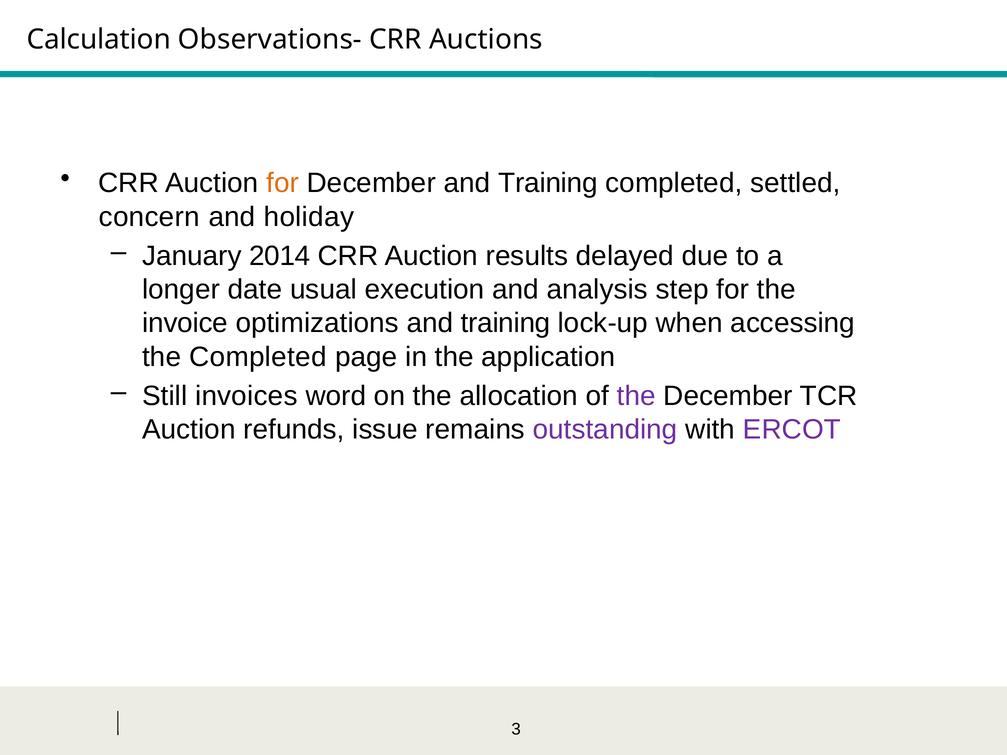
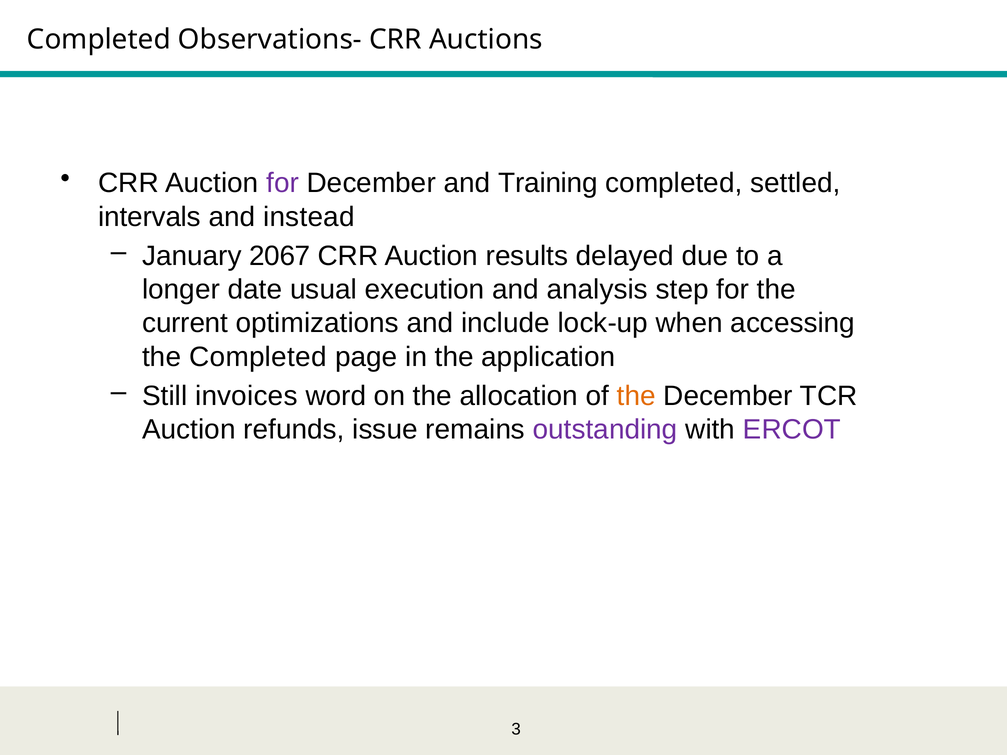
Calculation at (99, 40): Calculation -> Completed
for at (283, 183) colour: orange -> purple
concern: concern -> intervals
holiday: holiday -> instead
2014: 2014 -> 2067
invoice: invoice -> current
optimizations and training: training -> include
the at (636, 396) colour: purple -> orange
